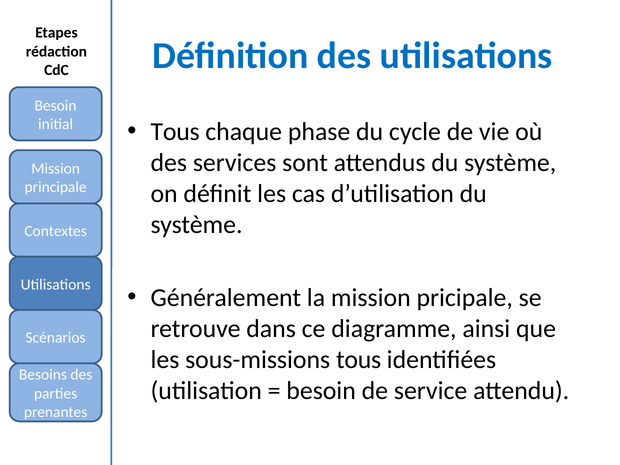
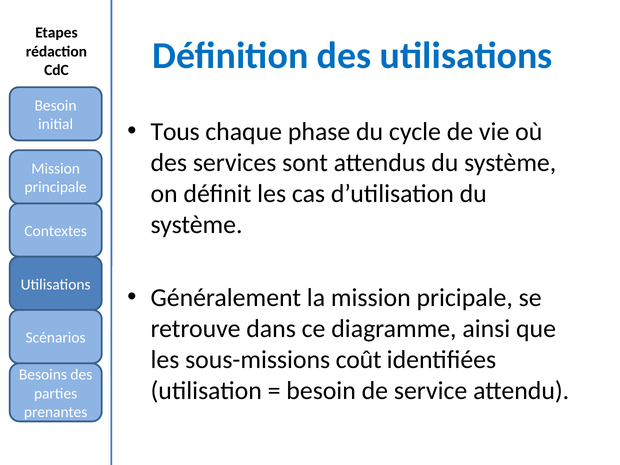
sous-missions tous: tous -> coût
